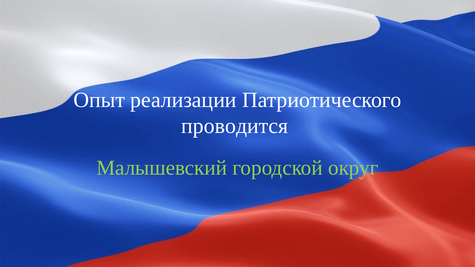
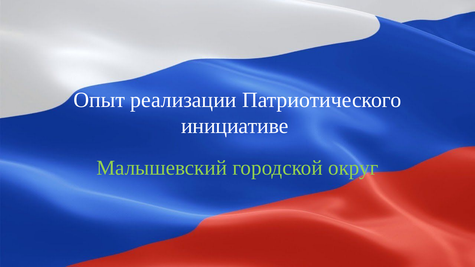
проводится: проводится -> инициативе
